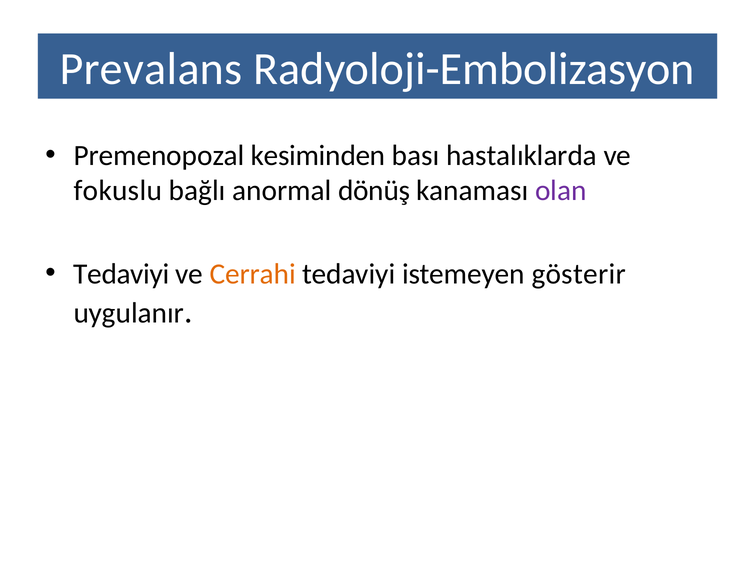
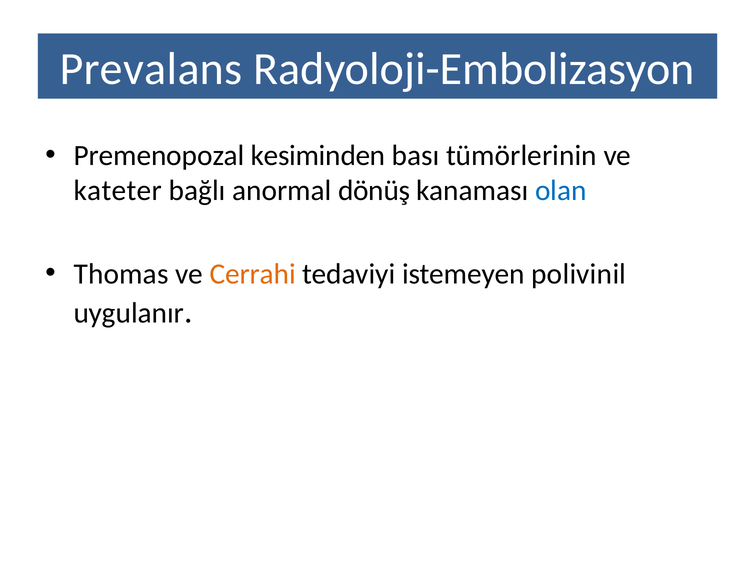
hastalıklarda: hastalıklarda -> tümörlerinin
fokuslu: fokuslu -> kateter
olan colour: purple -> blue
Tedaviyi at (121, 274): Tedaviyi -> Thomas
gösterir: gösterir -> polivinil
